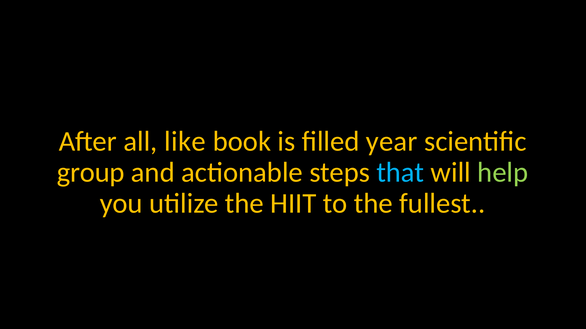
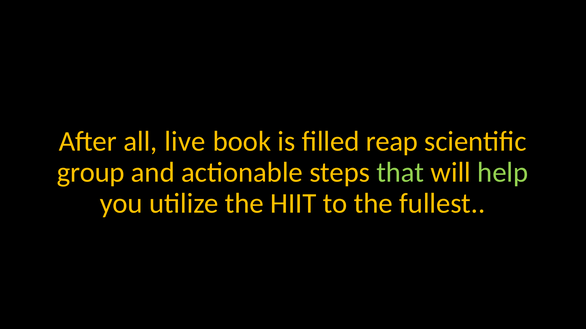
like: like -> live
year: year -> reap
that colour: light blue -> light green
